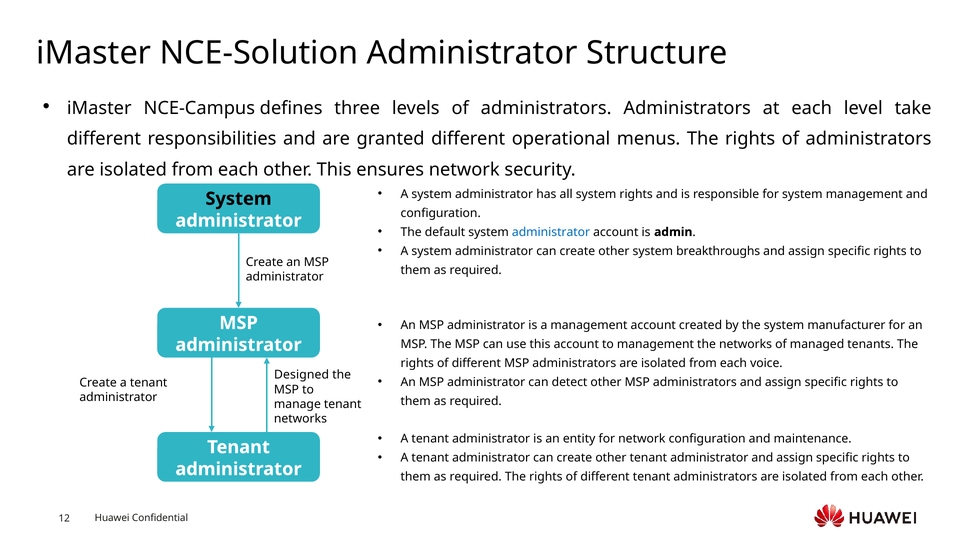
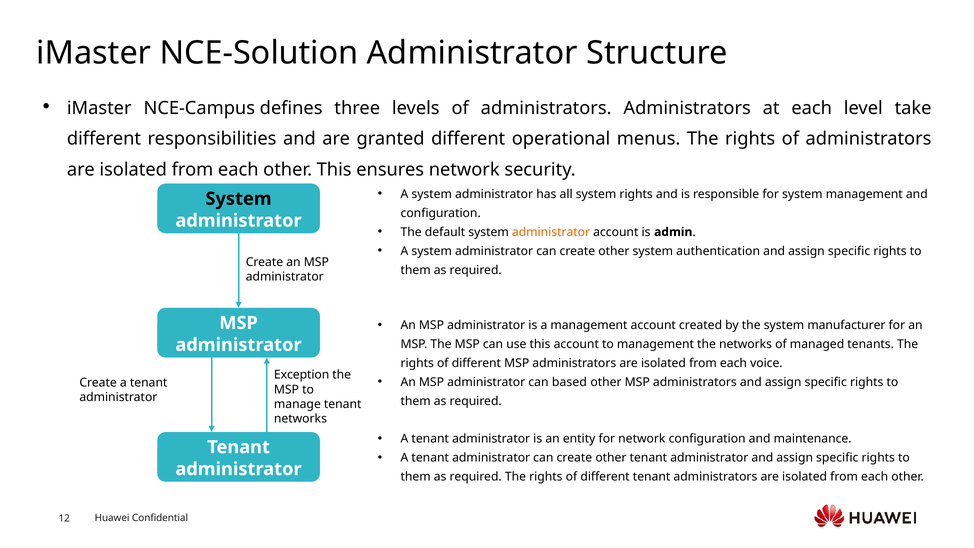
administrator at (551, 232) colour: blue -> orange
breakthroughs: breakthroughs -> authentication
Designed: Designed -> Exception
detect: detect -> based
